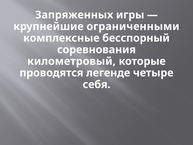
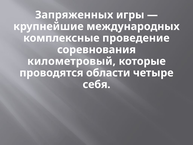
ограниченными: ограниченными -> международных
бесспорный: бесспорный -> проведение
легенде: легенде -> области
